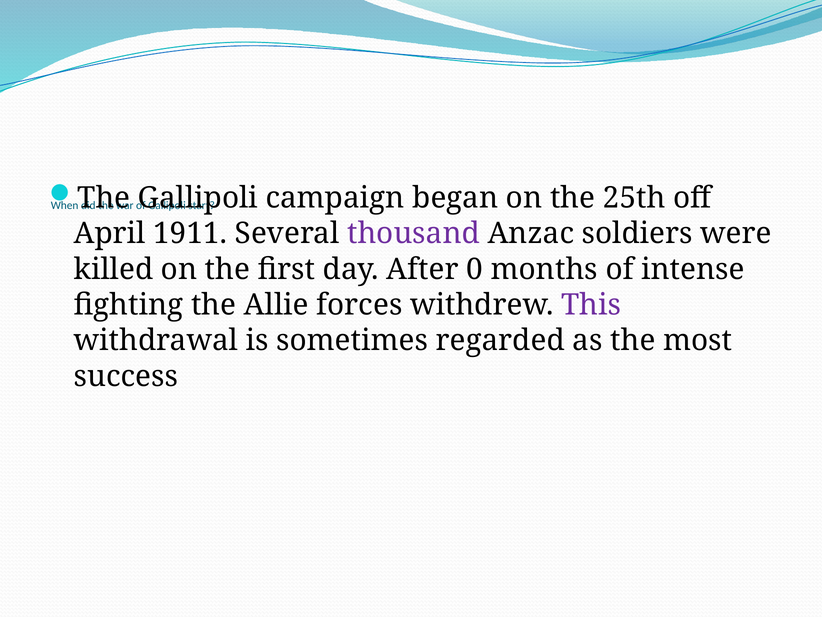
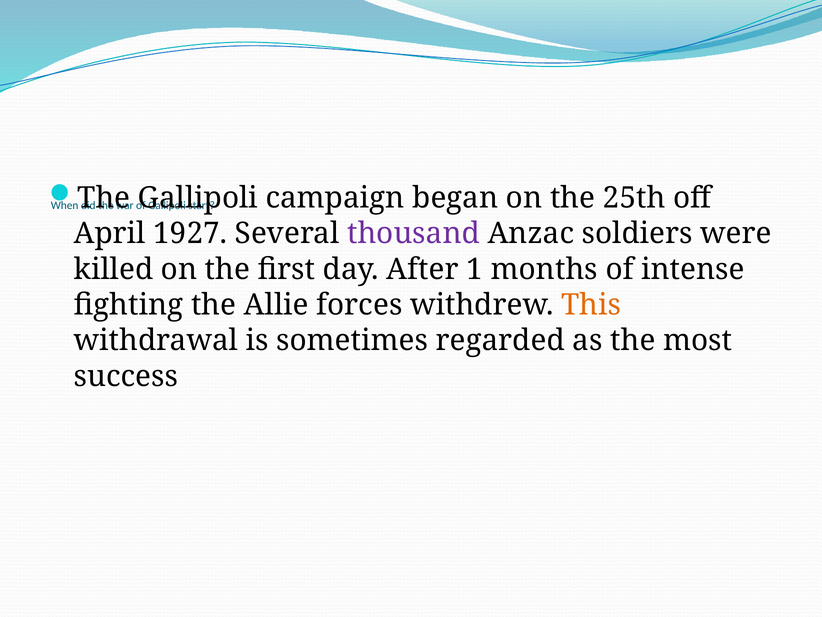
1911: 1911 -> 1927
0: 0 -> 1
This colour: purple -> orange
